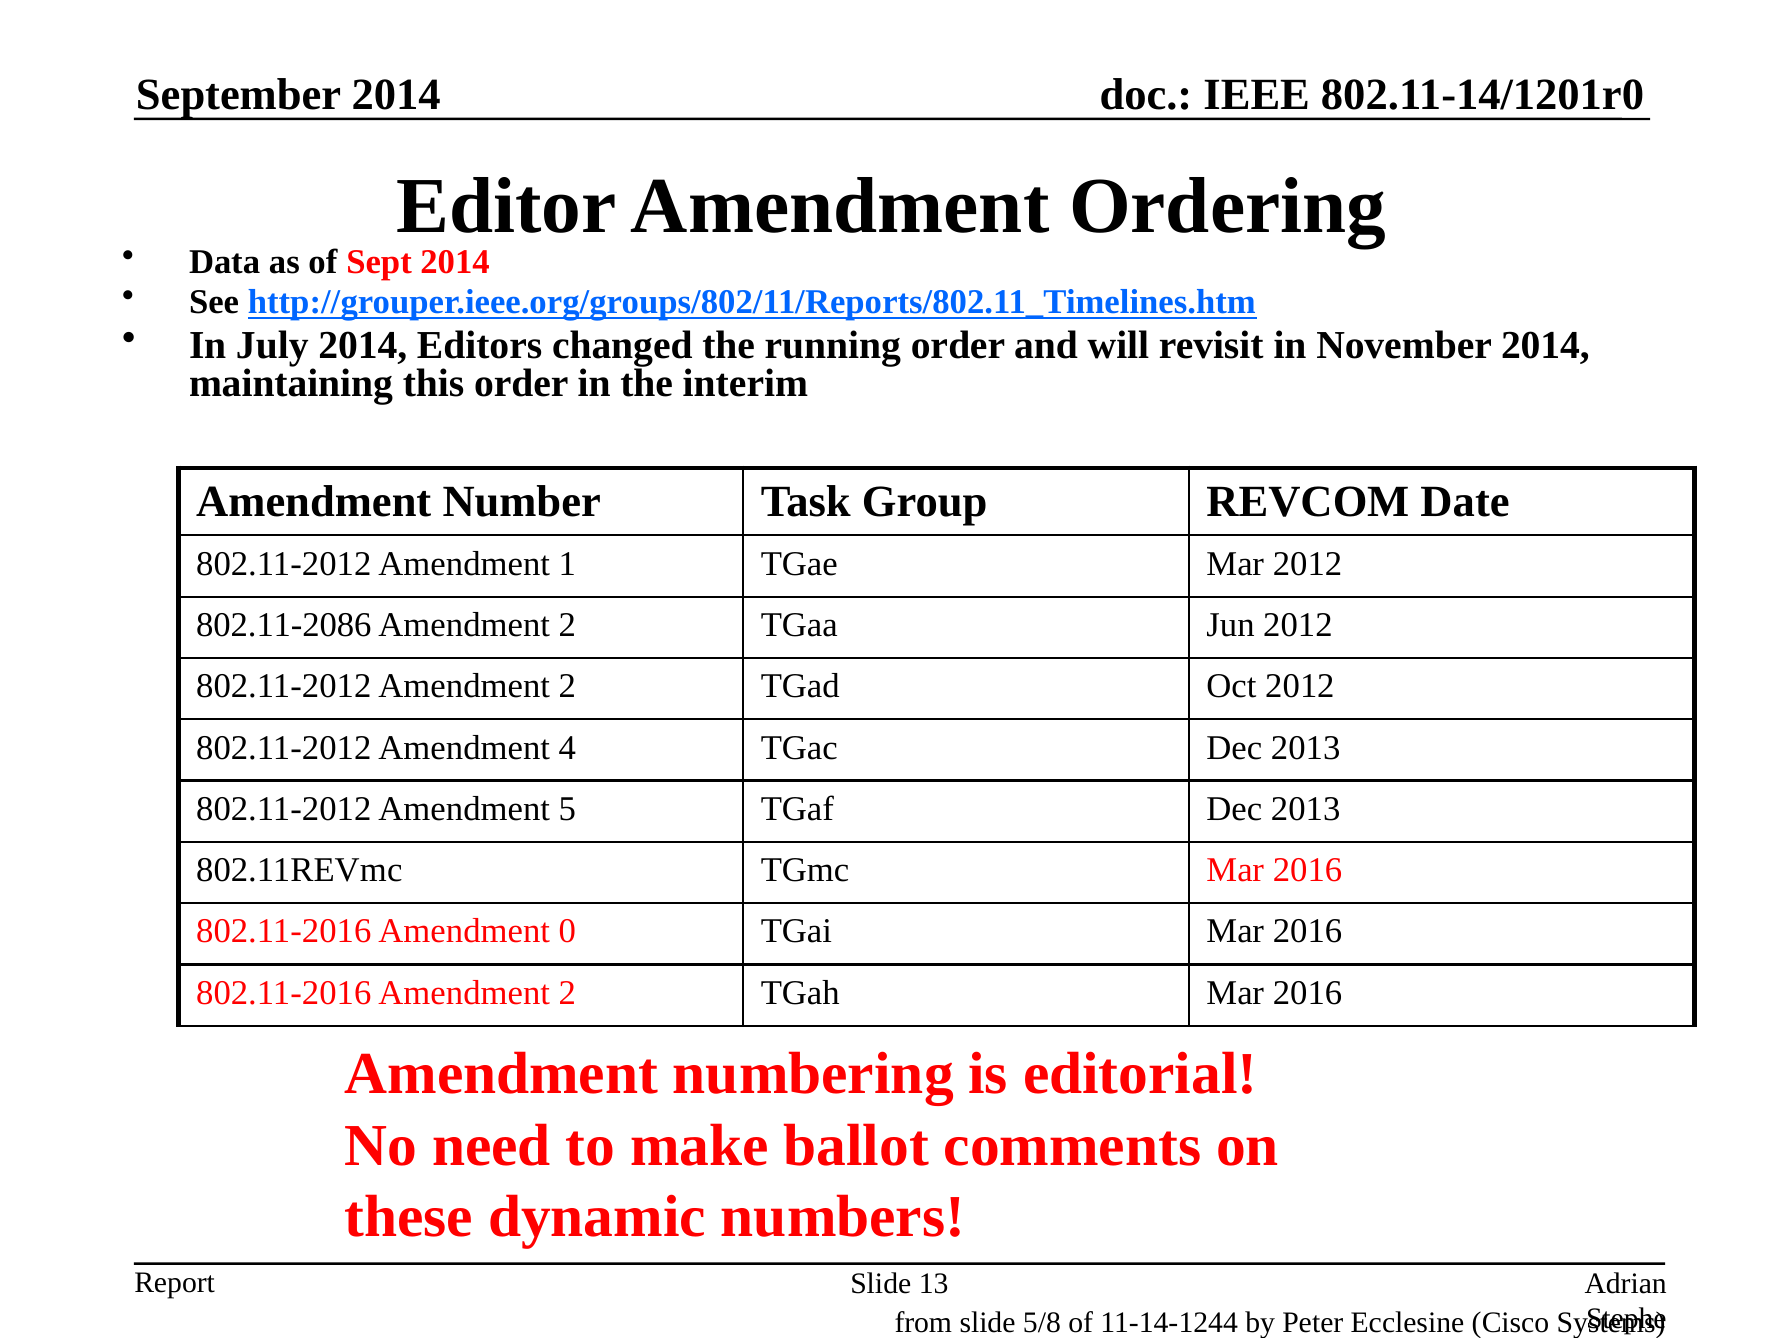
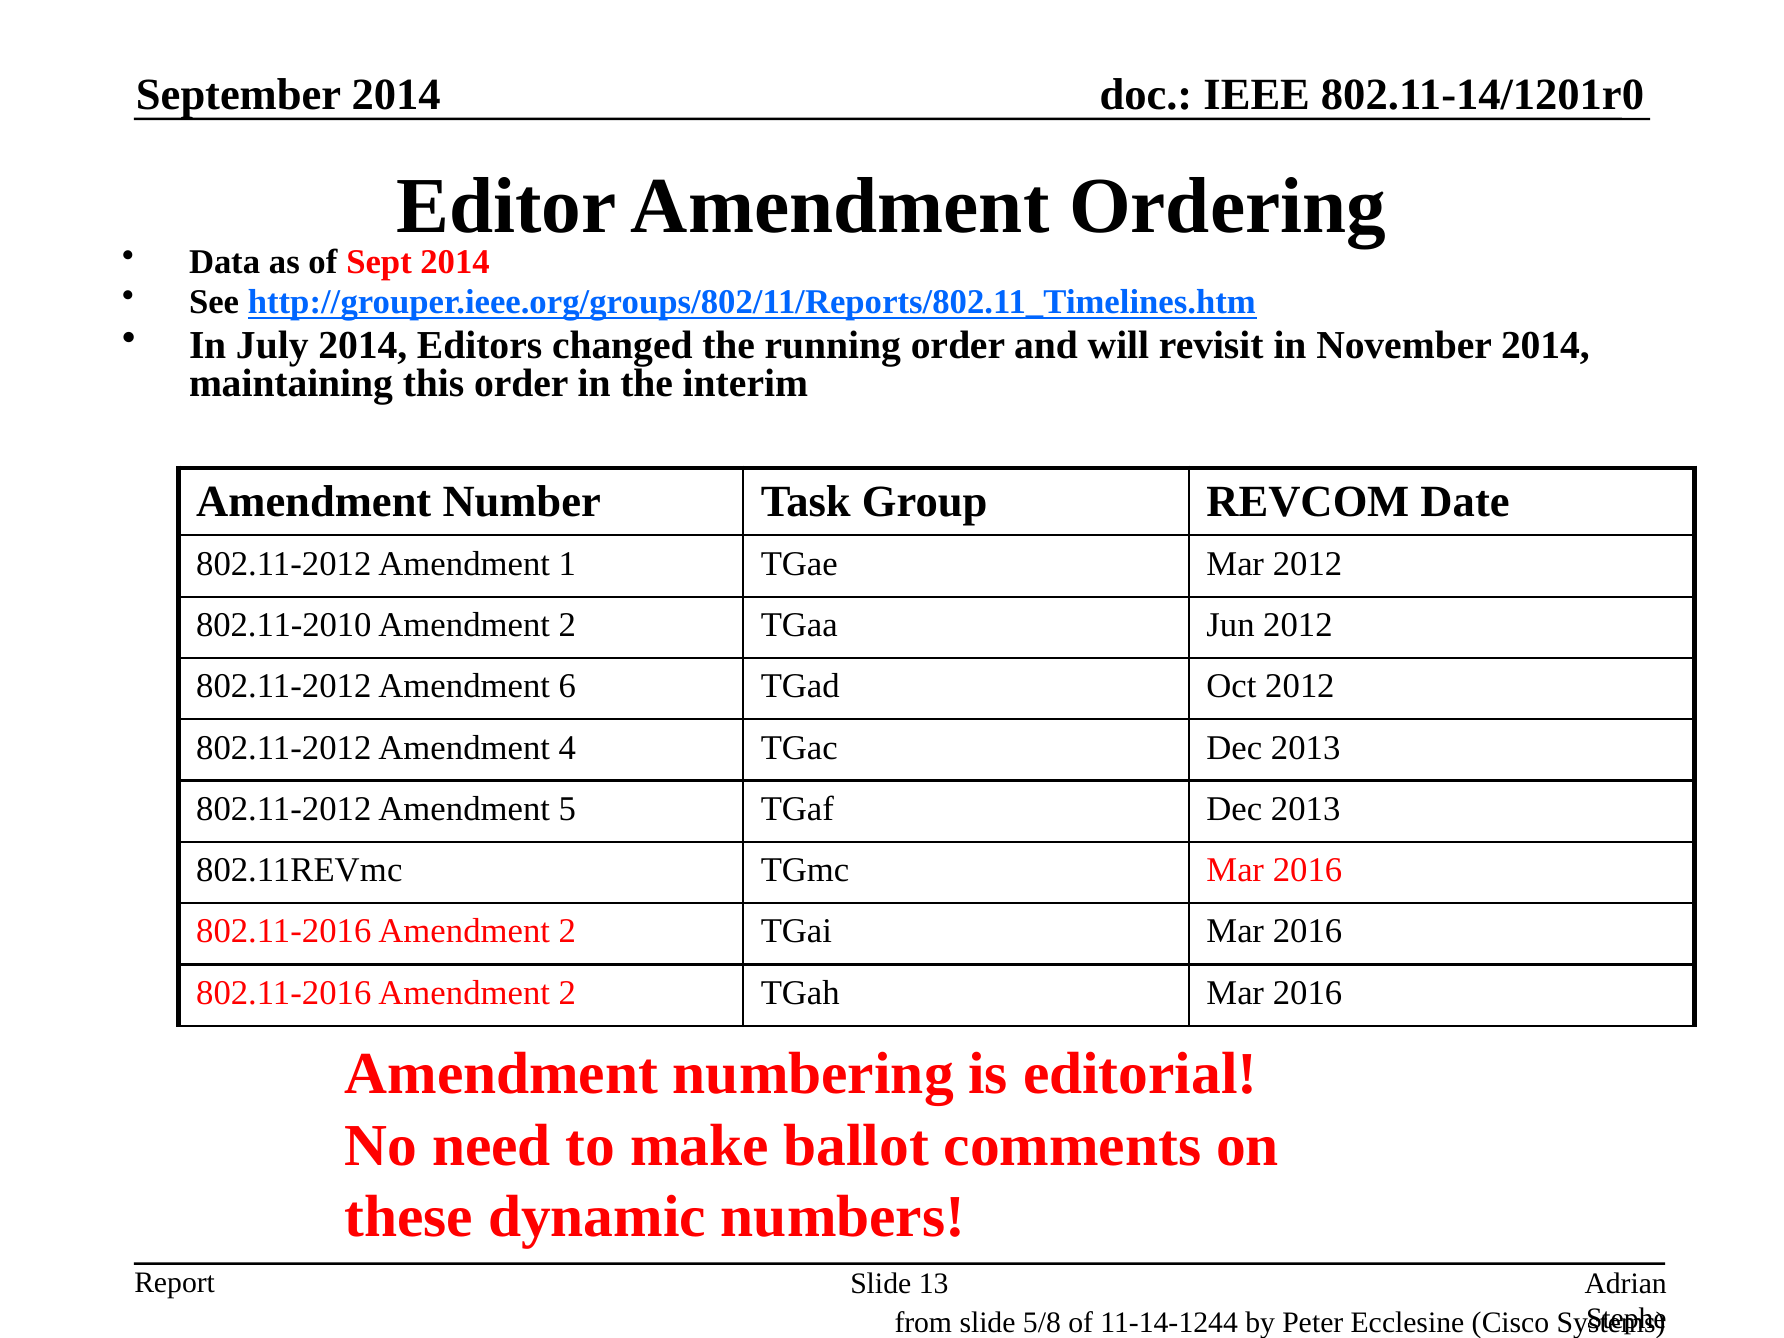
802.11-2086: 802.11-2086 -> 802.11-2010
802.11-2012 Amendment 2: 2 -> 6
0 at (567, 932): 0 -> 2
